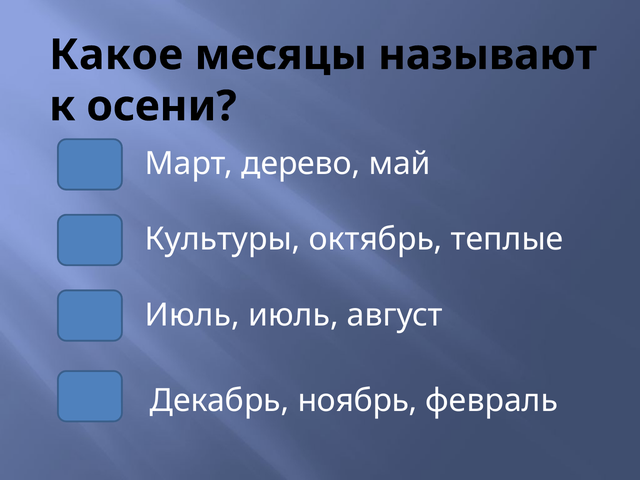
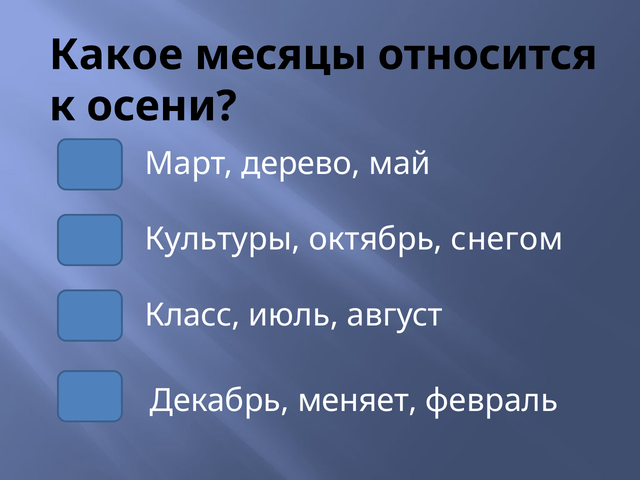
называют: называют -> относится
теплые: теплые -> снегом
Июль at (192, 315): Июль -> Класс
ноябрь: ноябрь -> меняет
